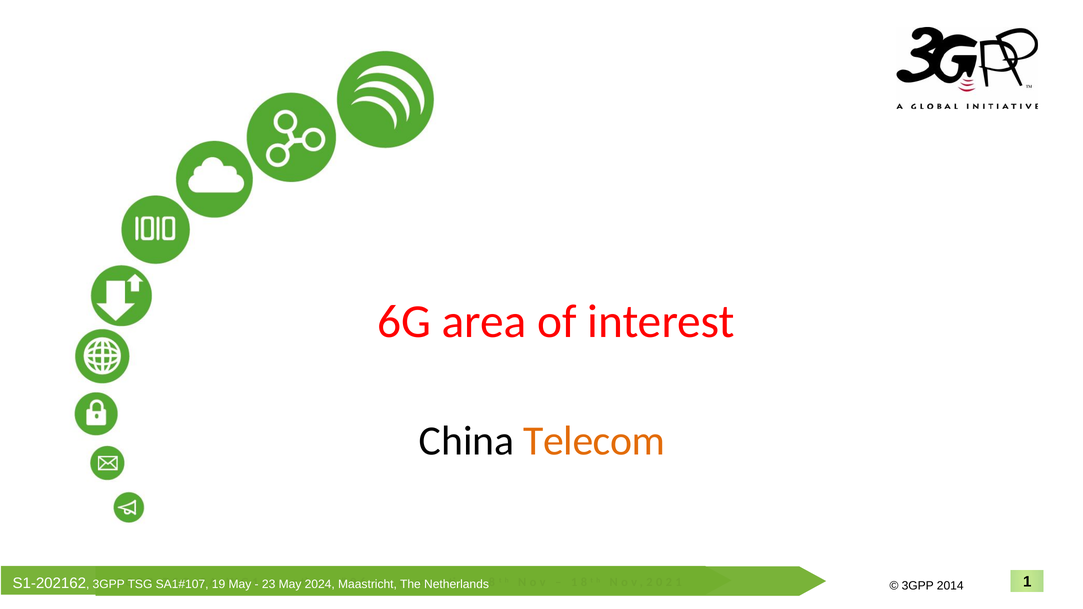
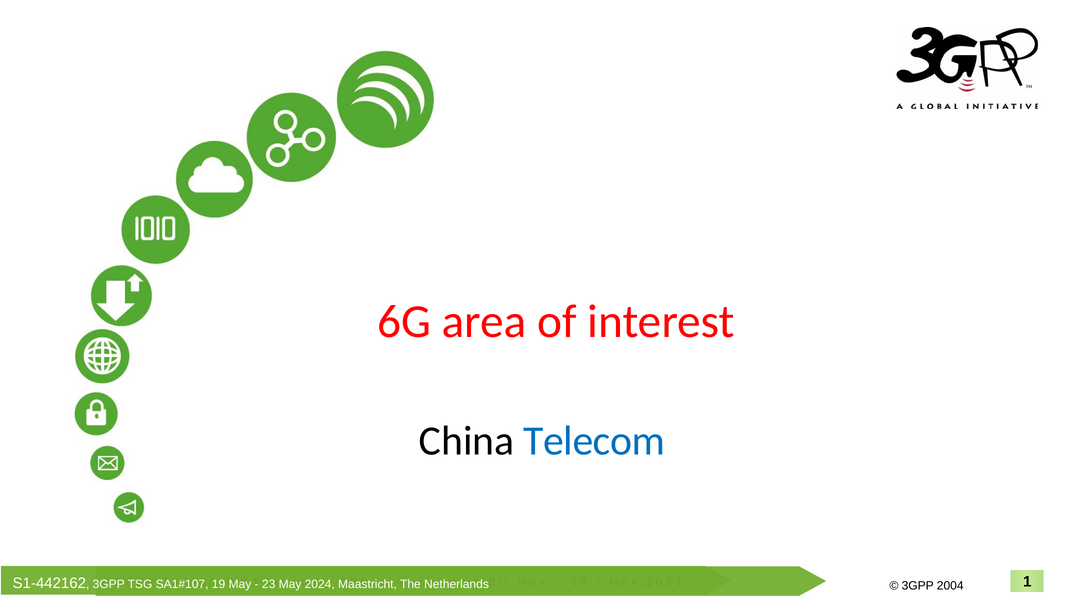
Telecom colour: orange -> blue
S1-202162: S1-202162 -> S1-442162
2014: 2014 -> 2004
